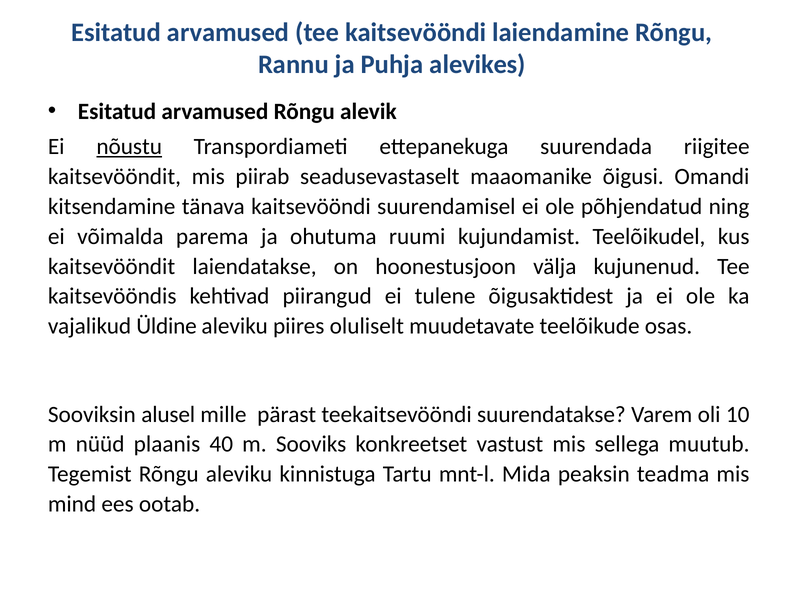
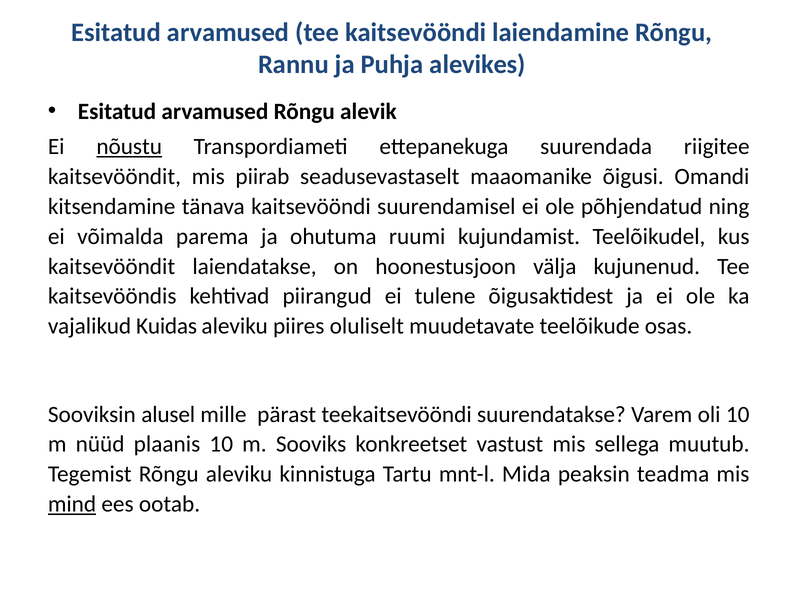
Üldine: Üldine -> Kuidas
plaanis 40: 40 -> 10
mind underline: none -> present
